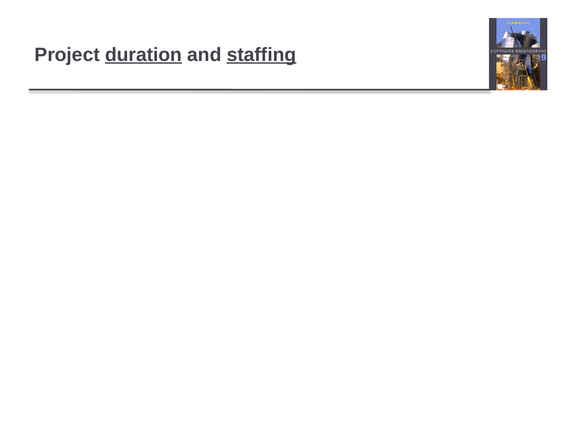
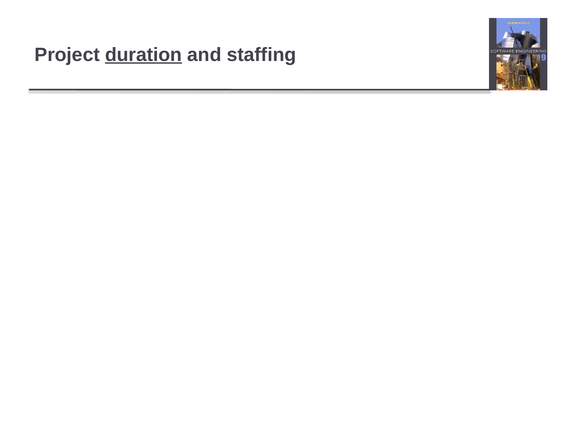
staffing underline: present -> none
